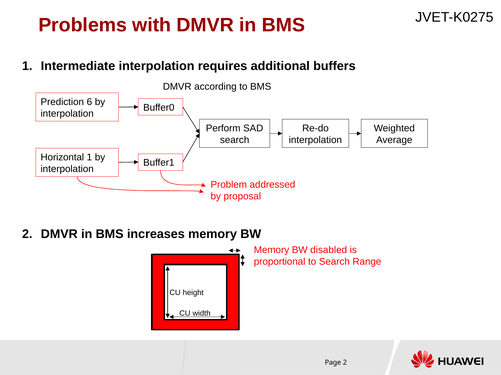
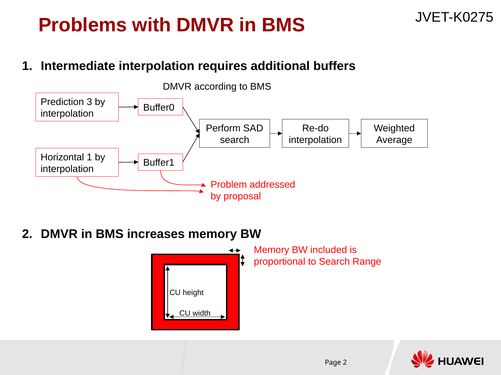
6: 6 -> 3
disabled: disabled -> included
